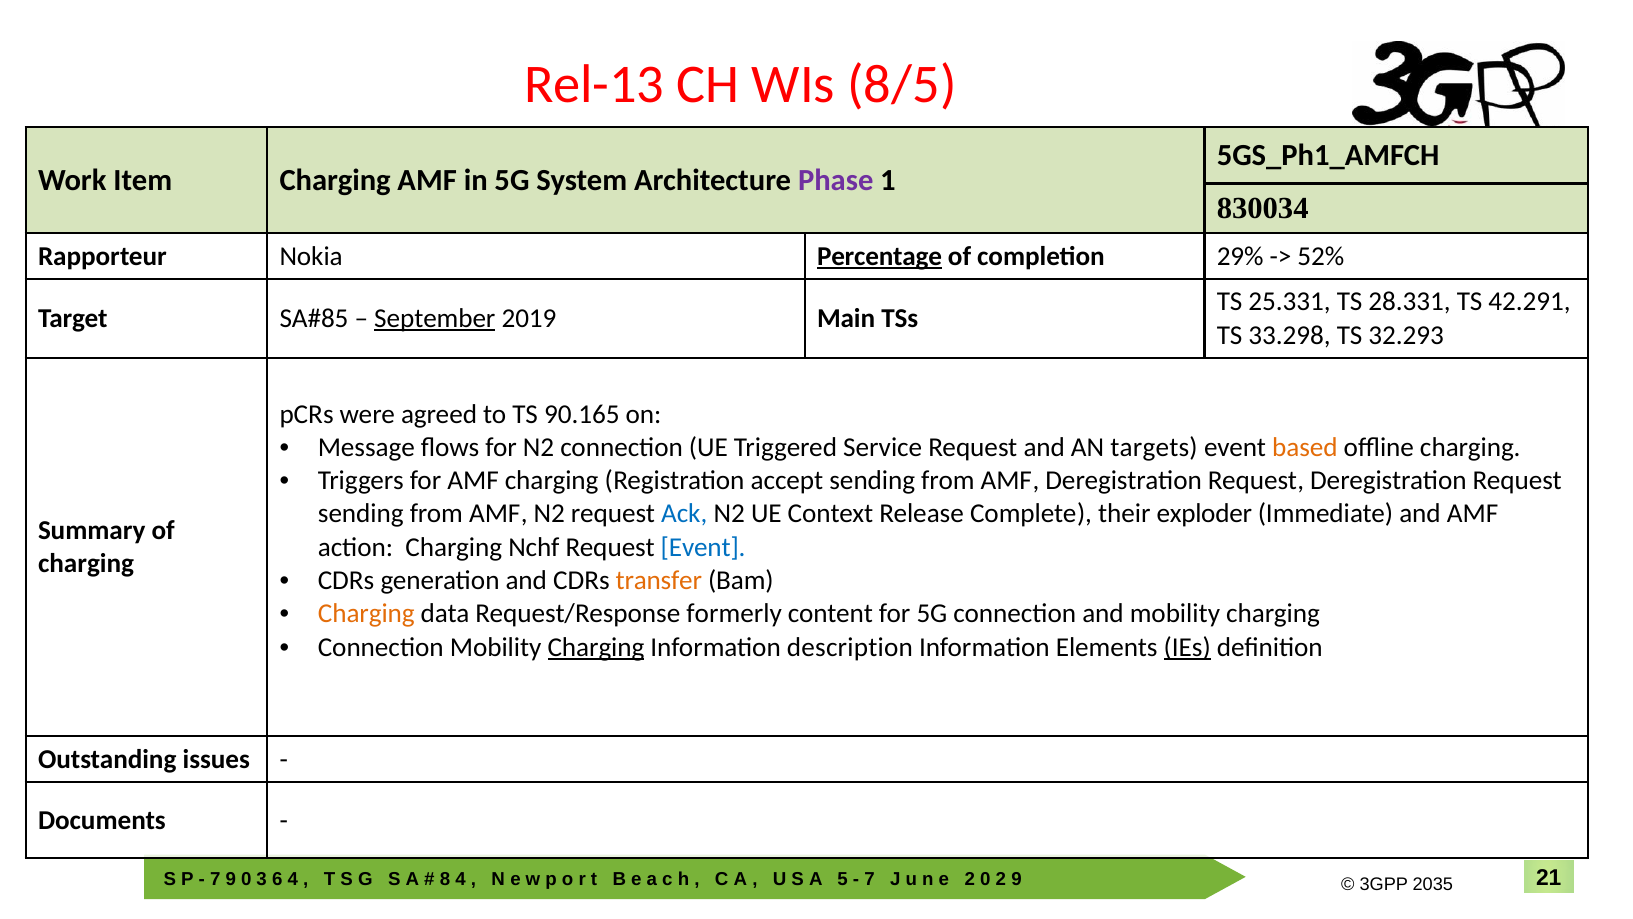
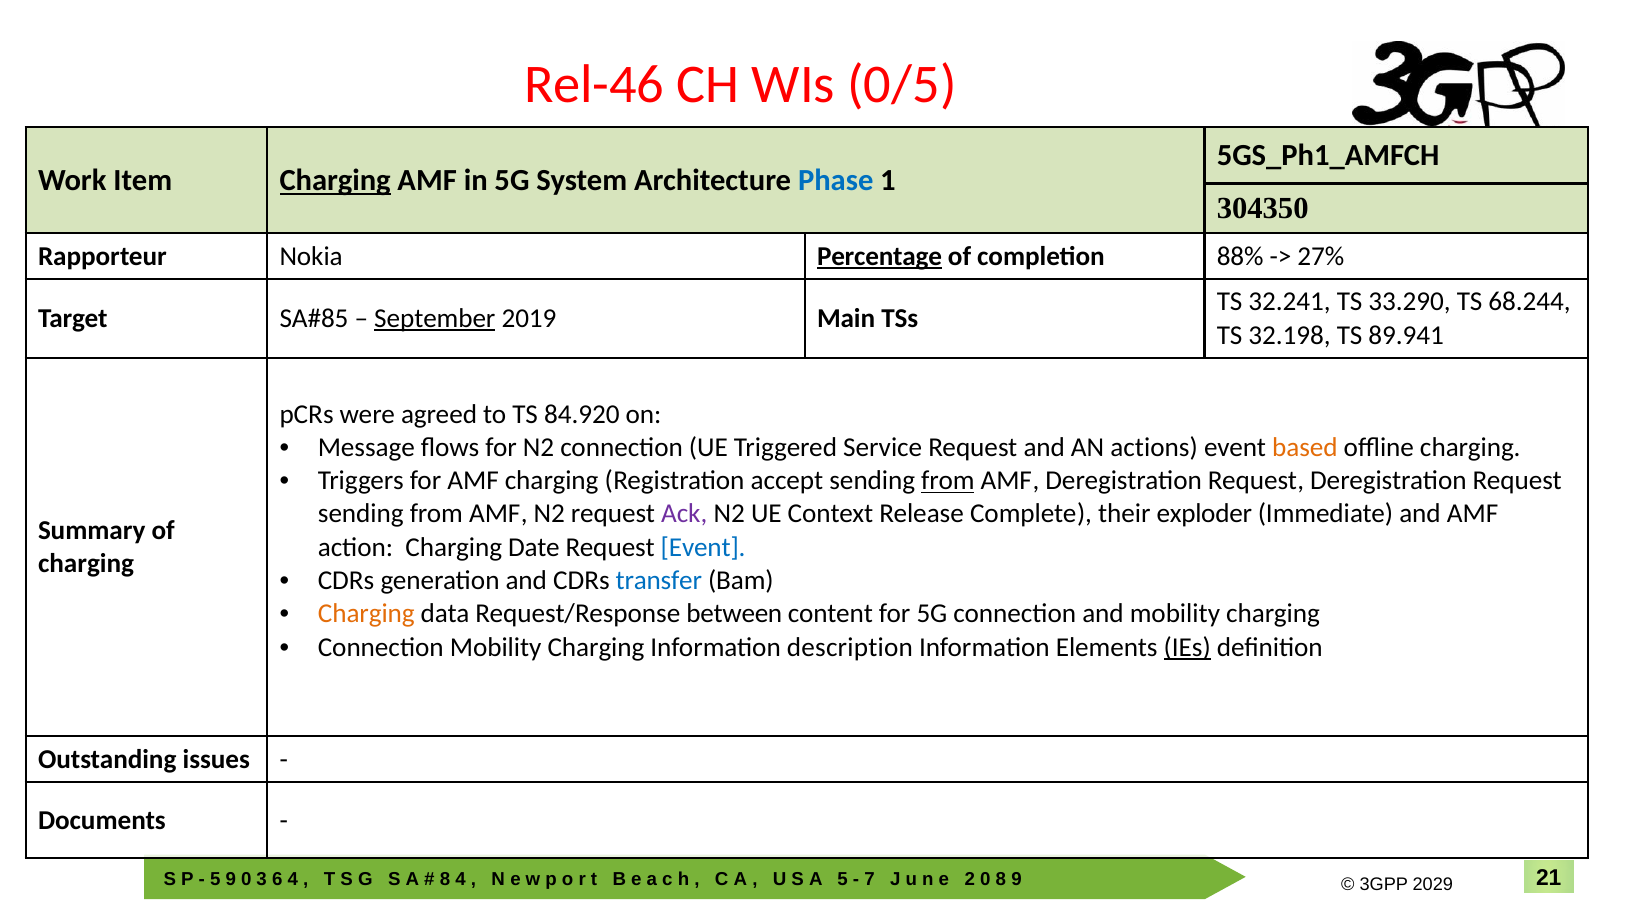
Rel-13: Rel-13 -> Rel-46
8/5: 8/5 -> 0/5
Charging at (335, 180) underline: none -> present
Phase colour: purple -> blue
830034: 830034 -> 304350
29%: 29% -> 88%
52%: 52% -> 27%
25.331: 25.331 -> 32.241
28.331: 28.331 -> 33.290
42.291: 42.291 -> 68.244
33.298: 33.298 -> 32.198
32.293: 32.293 -> 89.941
90.165: 90.165 -> 84.920
targets: targets -> actions
from at (948, 480) underline: none -> present
Ack colour: blue -> purple
Nchf: Nchf -> Date
transfer colour: orange -> blue
formerly: formerly -> between
Charging at (596, 647) underline: present -> none
7 at (215, 879): 7 -> 5
2 at (1001, 879): 2 -> 8
2035: 2035 -> 2029
